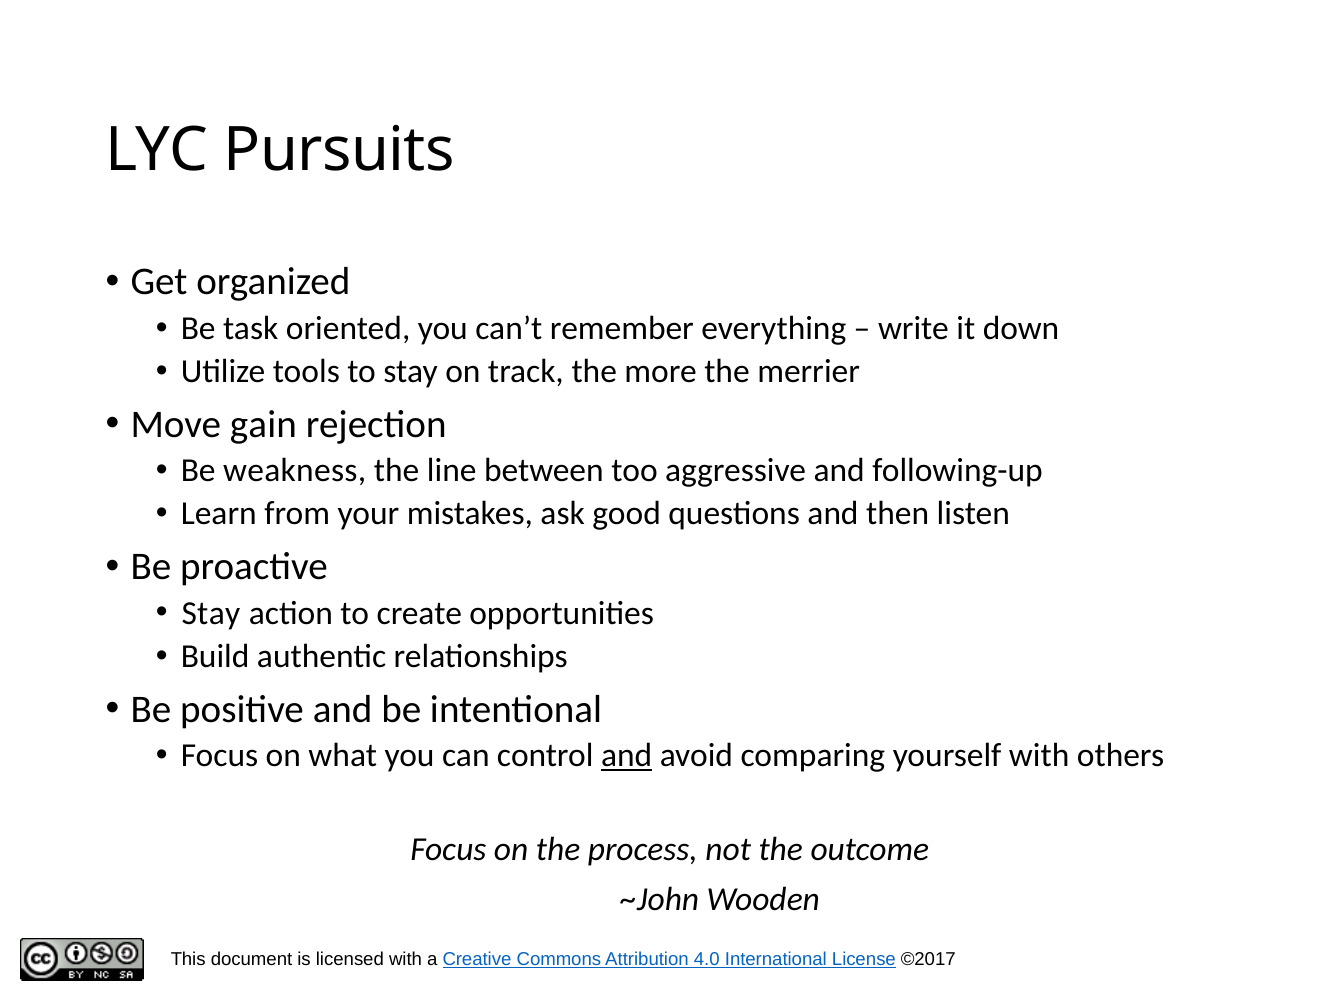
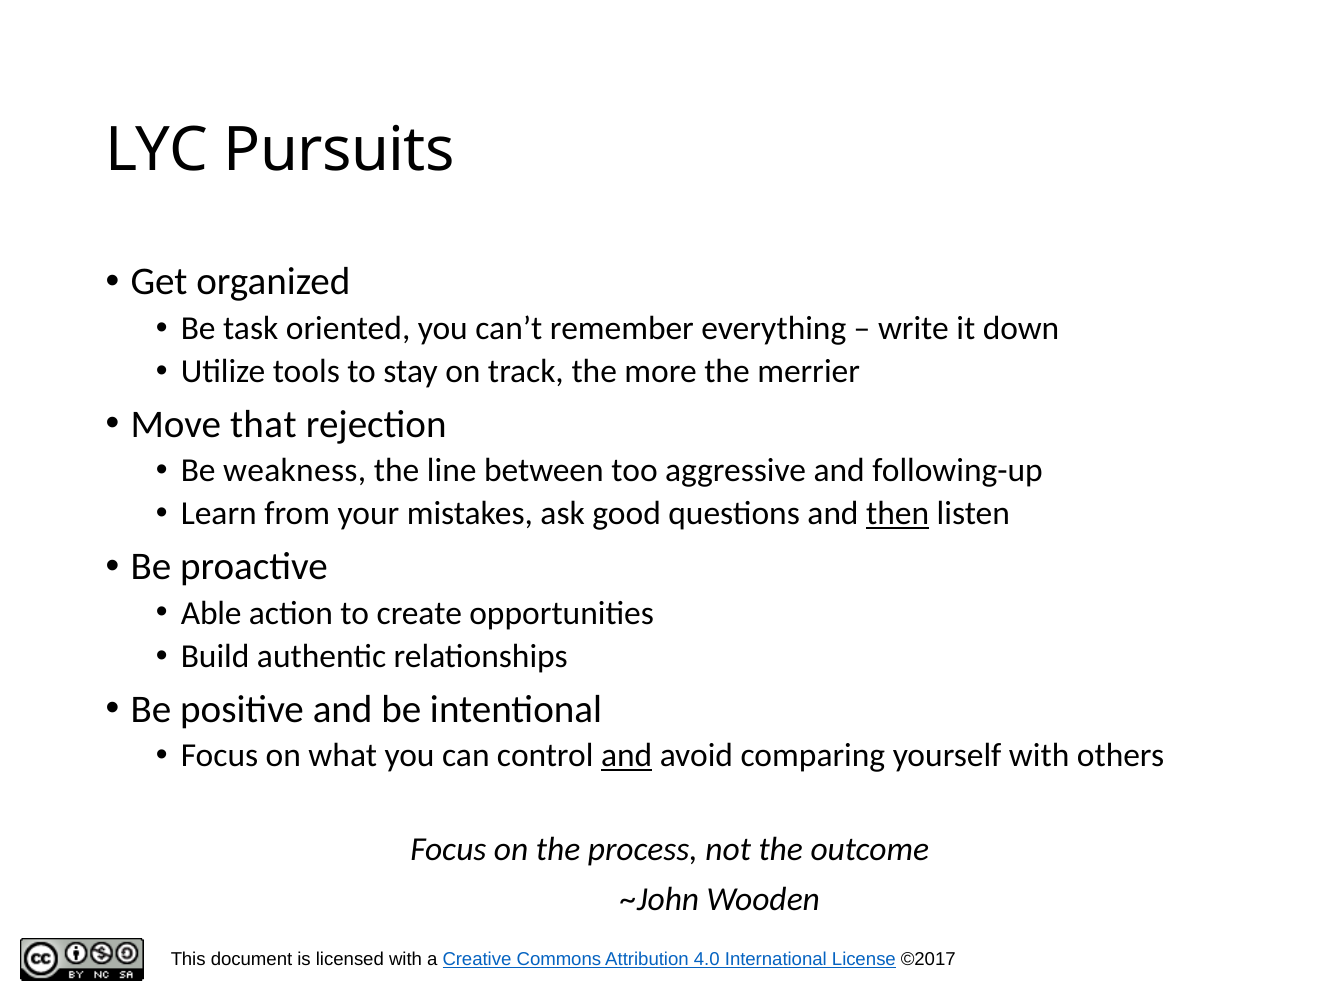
gain: gain -> that
then underline: none -> present
Stay at (211, 613): Stay -> Able
